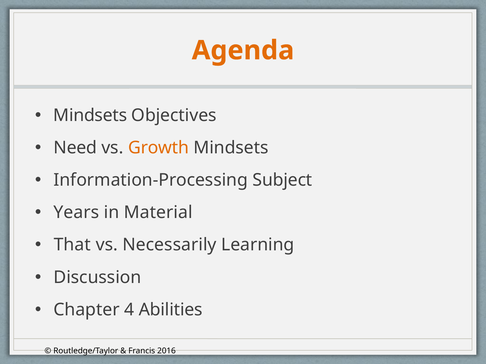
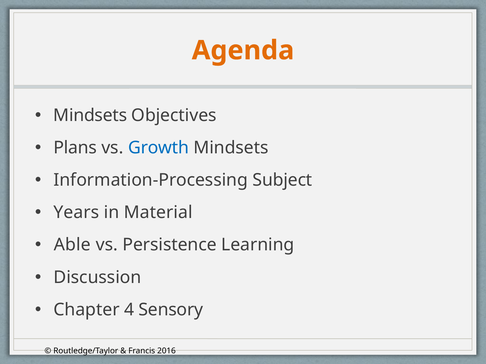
Need: Need -> Plans
Growth colour: orange -> blue
That: That -> Able
Necessarily: Necessarily -> Persistence
Abilities: Abilities -> Sensory
